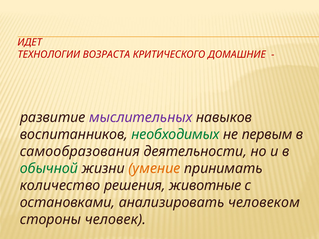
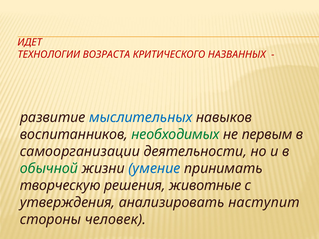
ДОМАШНИЕ: ДОМАШНИЕ -> НАЗВАННЫХ
мыслительных colour: purple -> blue
самообразования: самообразования -> самоорганизации
умение colour: orange -> blue
количество: количество -> творческую
остановками: остановками -> утверждения
человеком: человеком -> наступит
